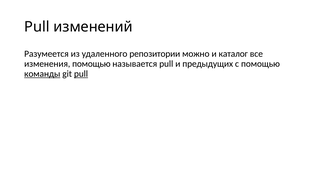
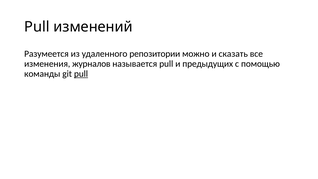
каталог: каталог -> сказать
изменения помощью: помощью -> журналов
команды underline: present -> none
